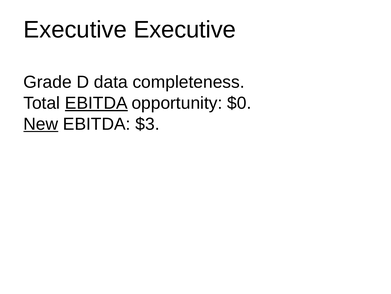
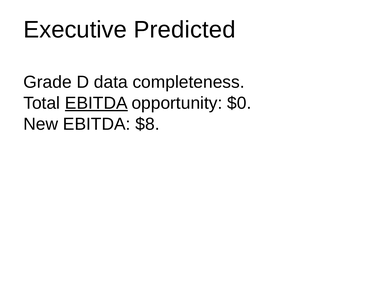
Executive Executive: Executive -> Predicted
New underline: present -> none
$3: $3 -> $8
